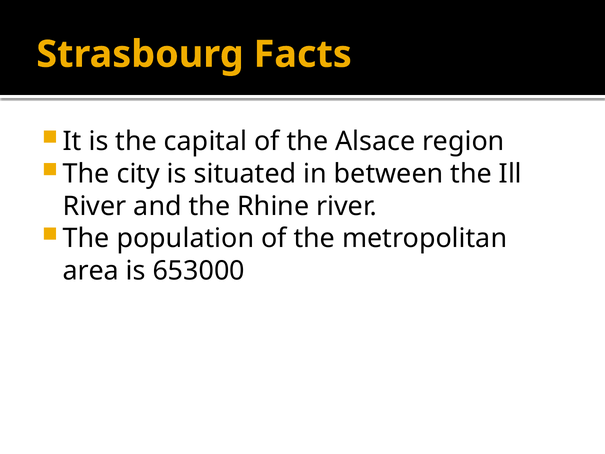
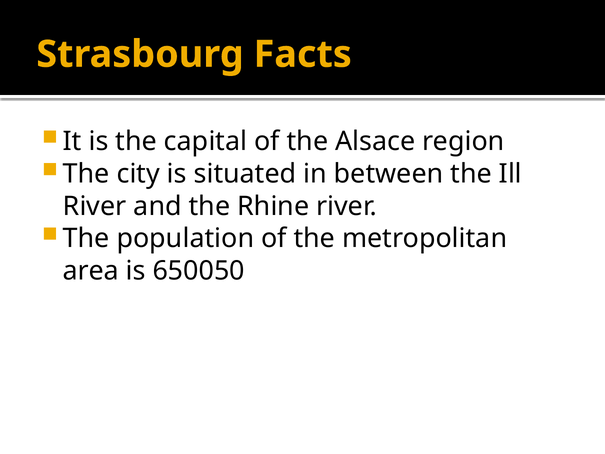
653000: 653000 -> 650050
